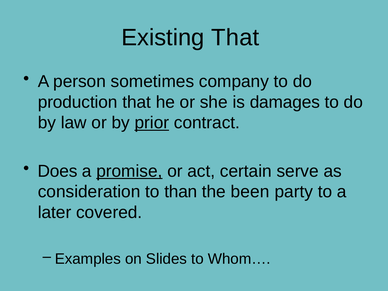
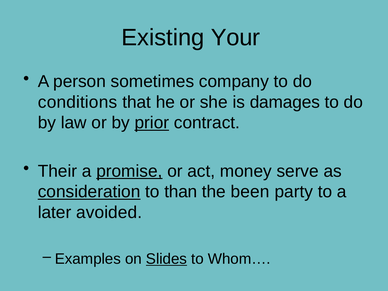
Existing That: That -> Your
production: production -> conditions
Does: Does -> Their
certain: certain -> money
consideration underline: none -> present
covered: covered -> avoided
Slides underline: none -> present
